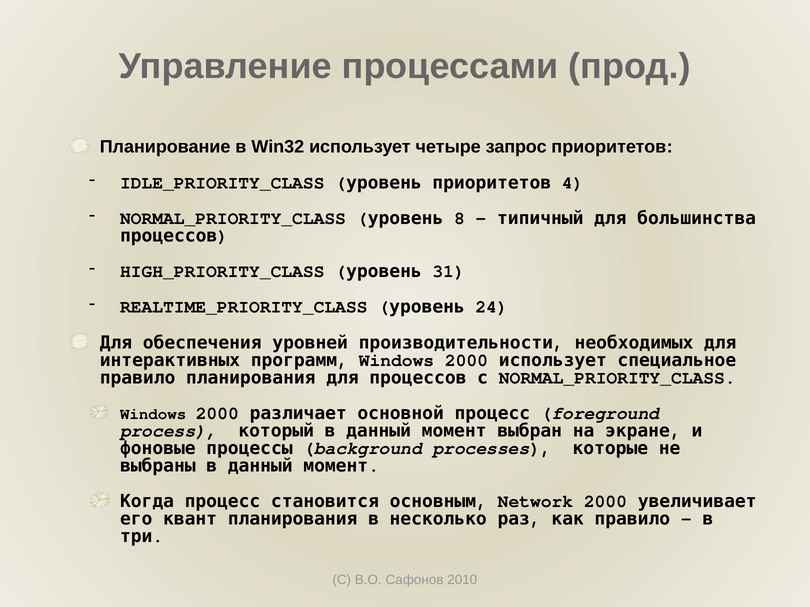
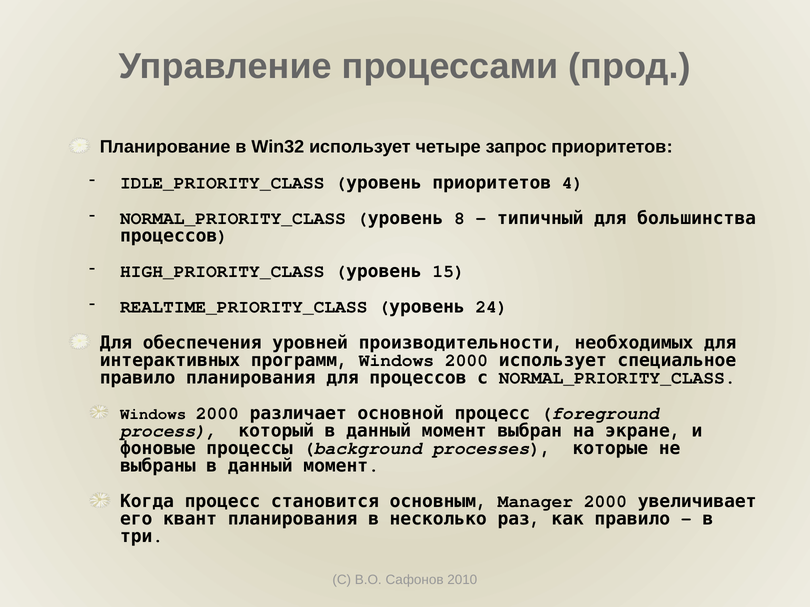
31: 31 -> 15
Network: Network -> Manager
